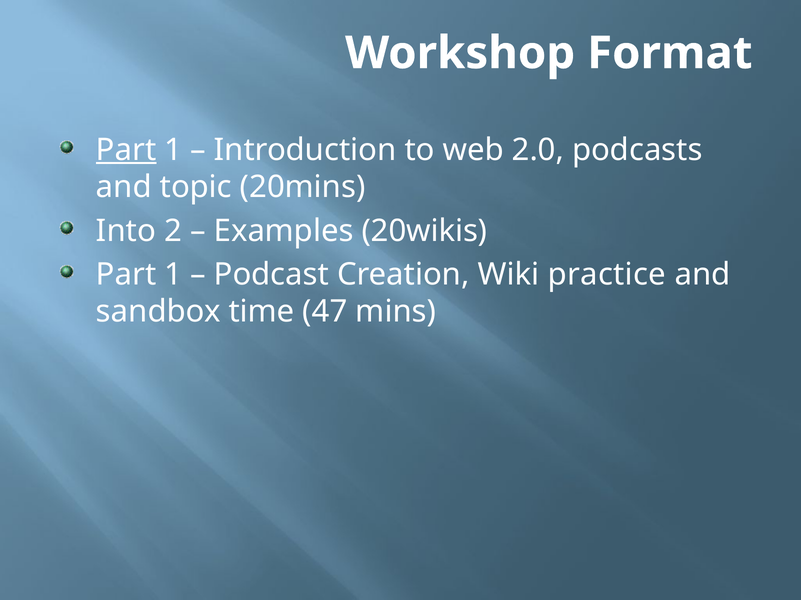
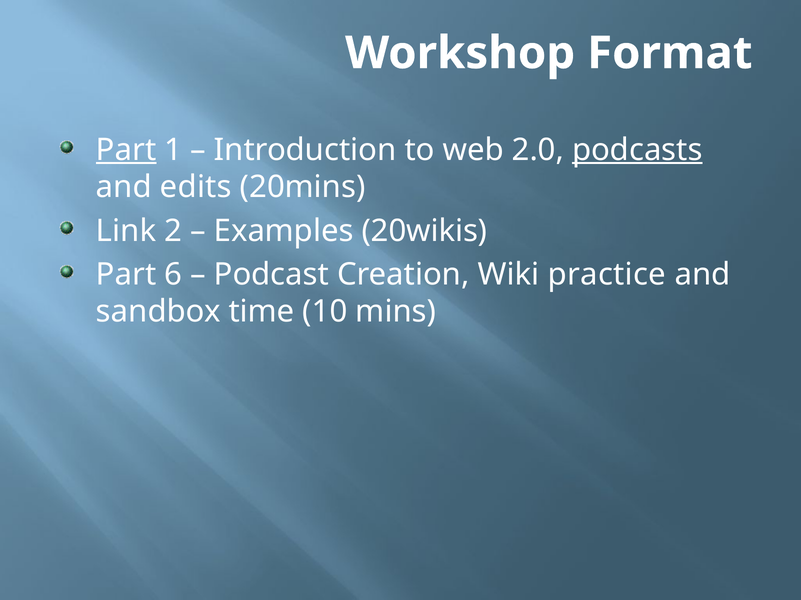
podcasts underline: none -> present
topic: topic -> edits
Into: Into -> Link
1 at (173, 275): 1 -> 6
47: 47 -> 10
